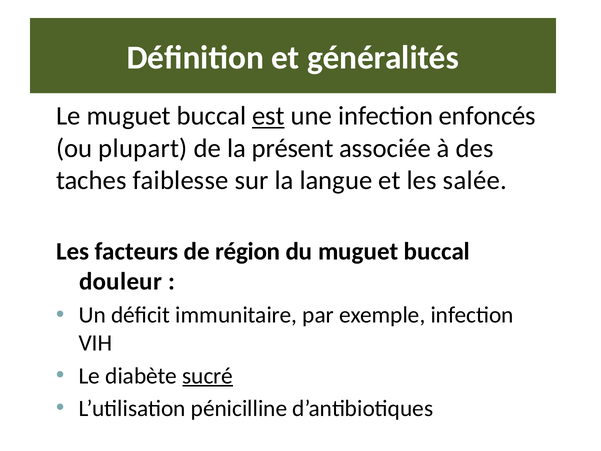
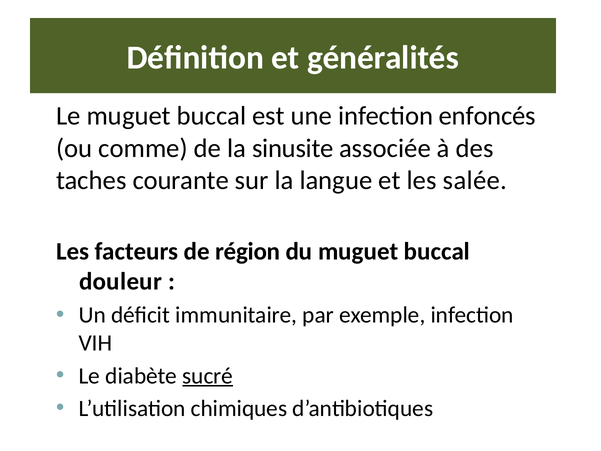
est underline: present -> none
plupart: plupart -> comme
présent: présent -> sinusite
faiblesse: faiblesse -> courante
pénicilline: pénicilline -> chimiques
